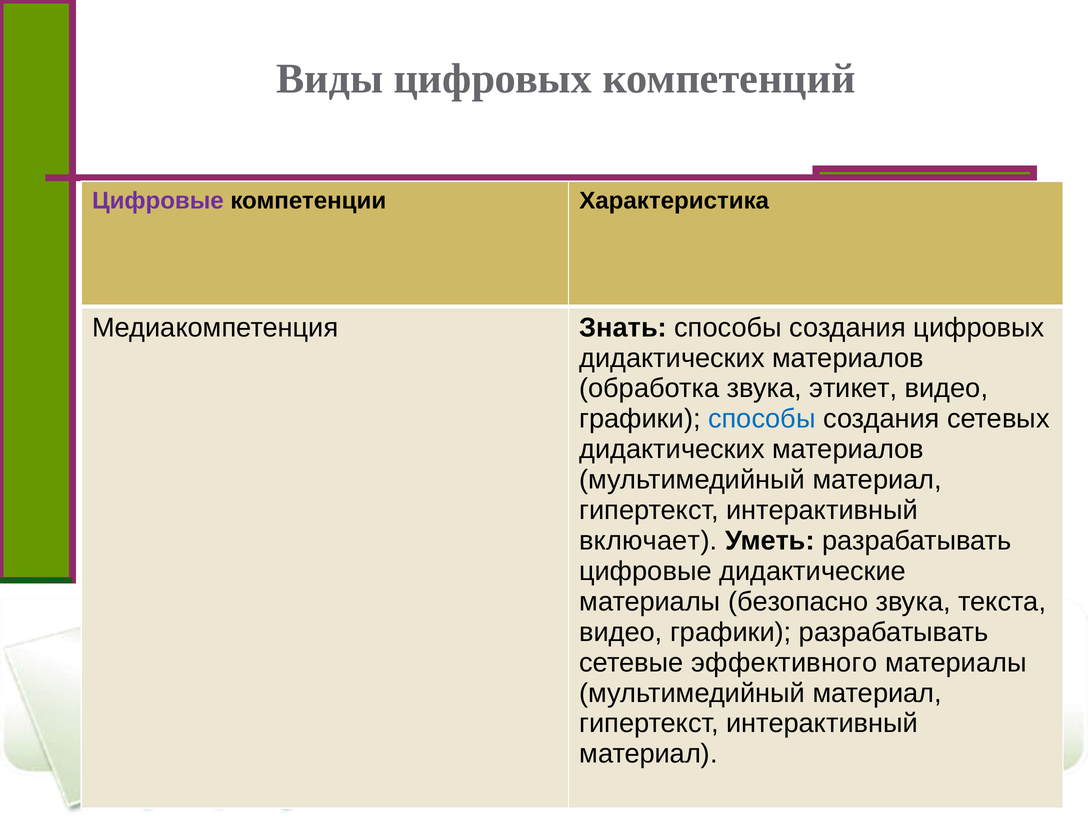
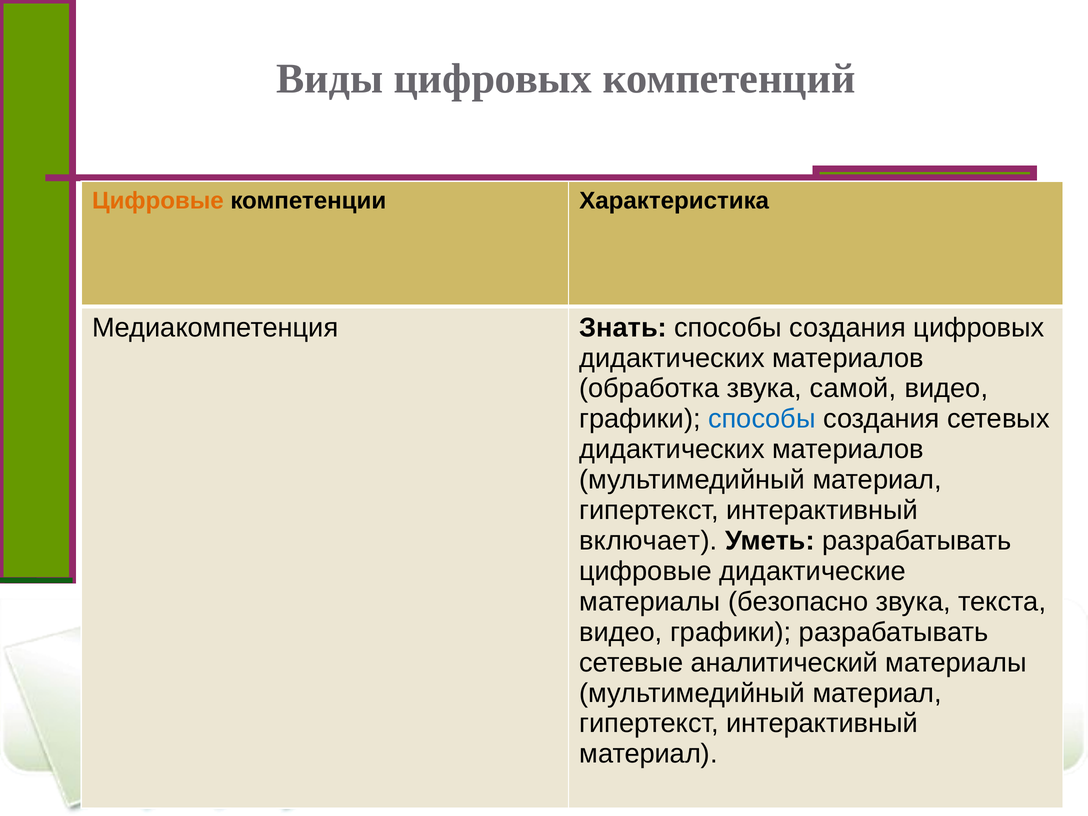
Цифровые at (158, 201) colour: purple -> orange
этикет: этикет -> самой
эффективного: эффективного -> аналитический
